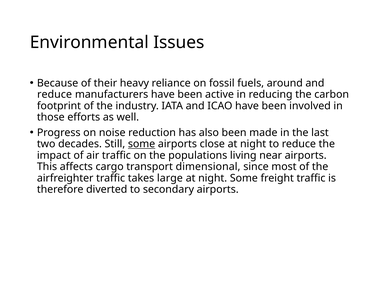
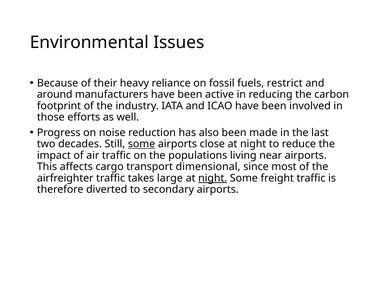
around: around -> restrict
reduce at (55, 95): reduce -> around
night at (213, 178) underline: none -> present
